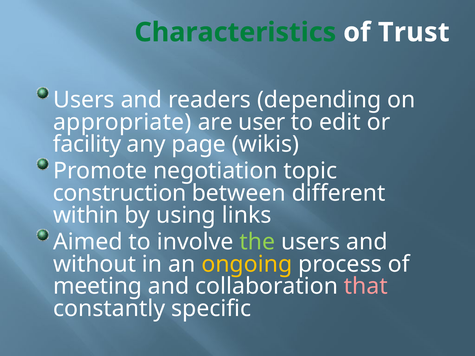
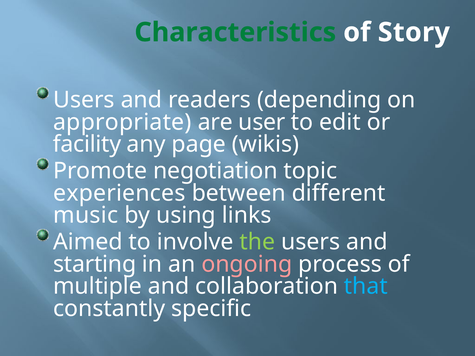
Trust: Trust -> Story
construction: construction -> experiences
within: within -> music
without: without -> starting
ongoing colour: yellow -> pink
meeting: meeting -> multiple
that colour: pink -> light blue
